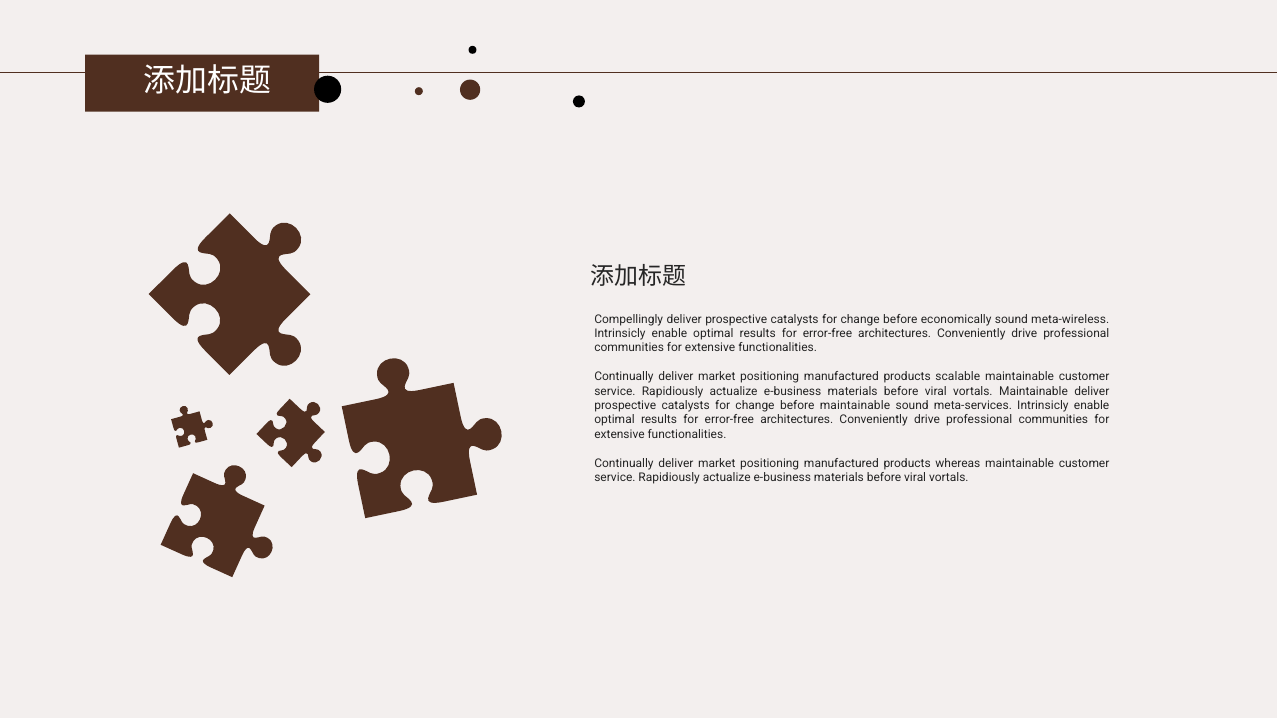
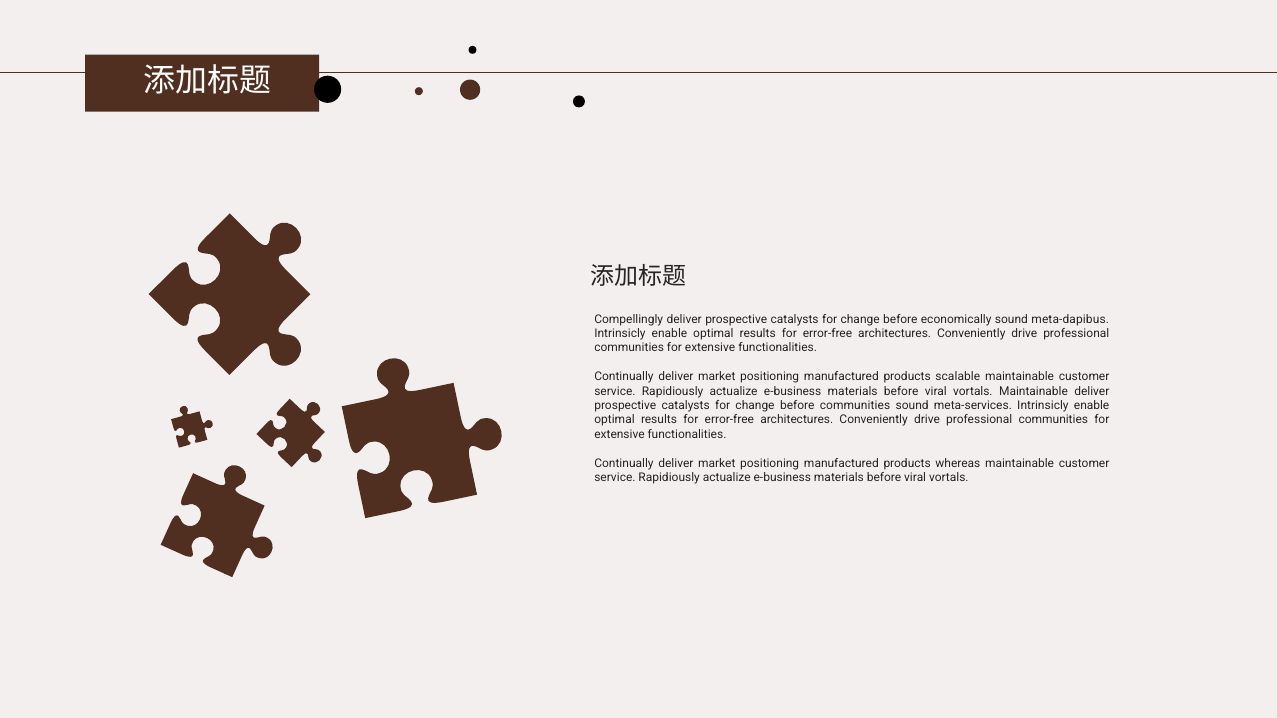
meta-wireless: meta-wireless -> meta-dapibus
before maintainable: maintainable -> communities
